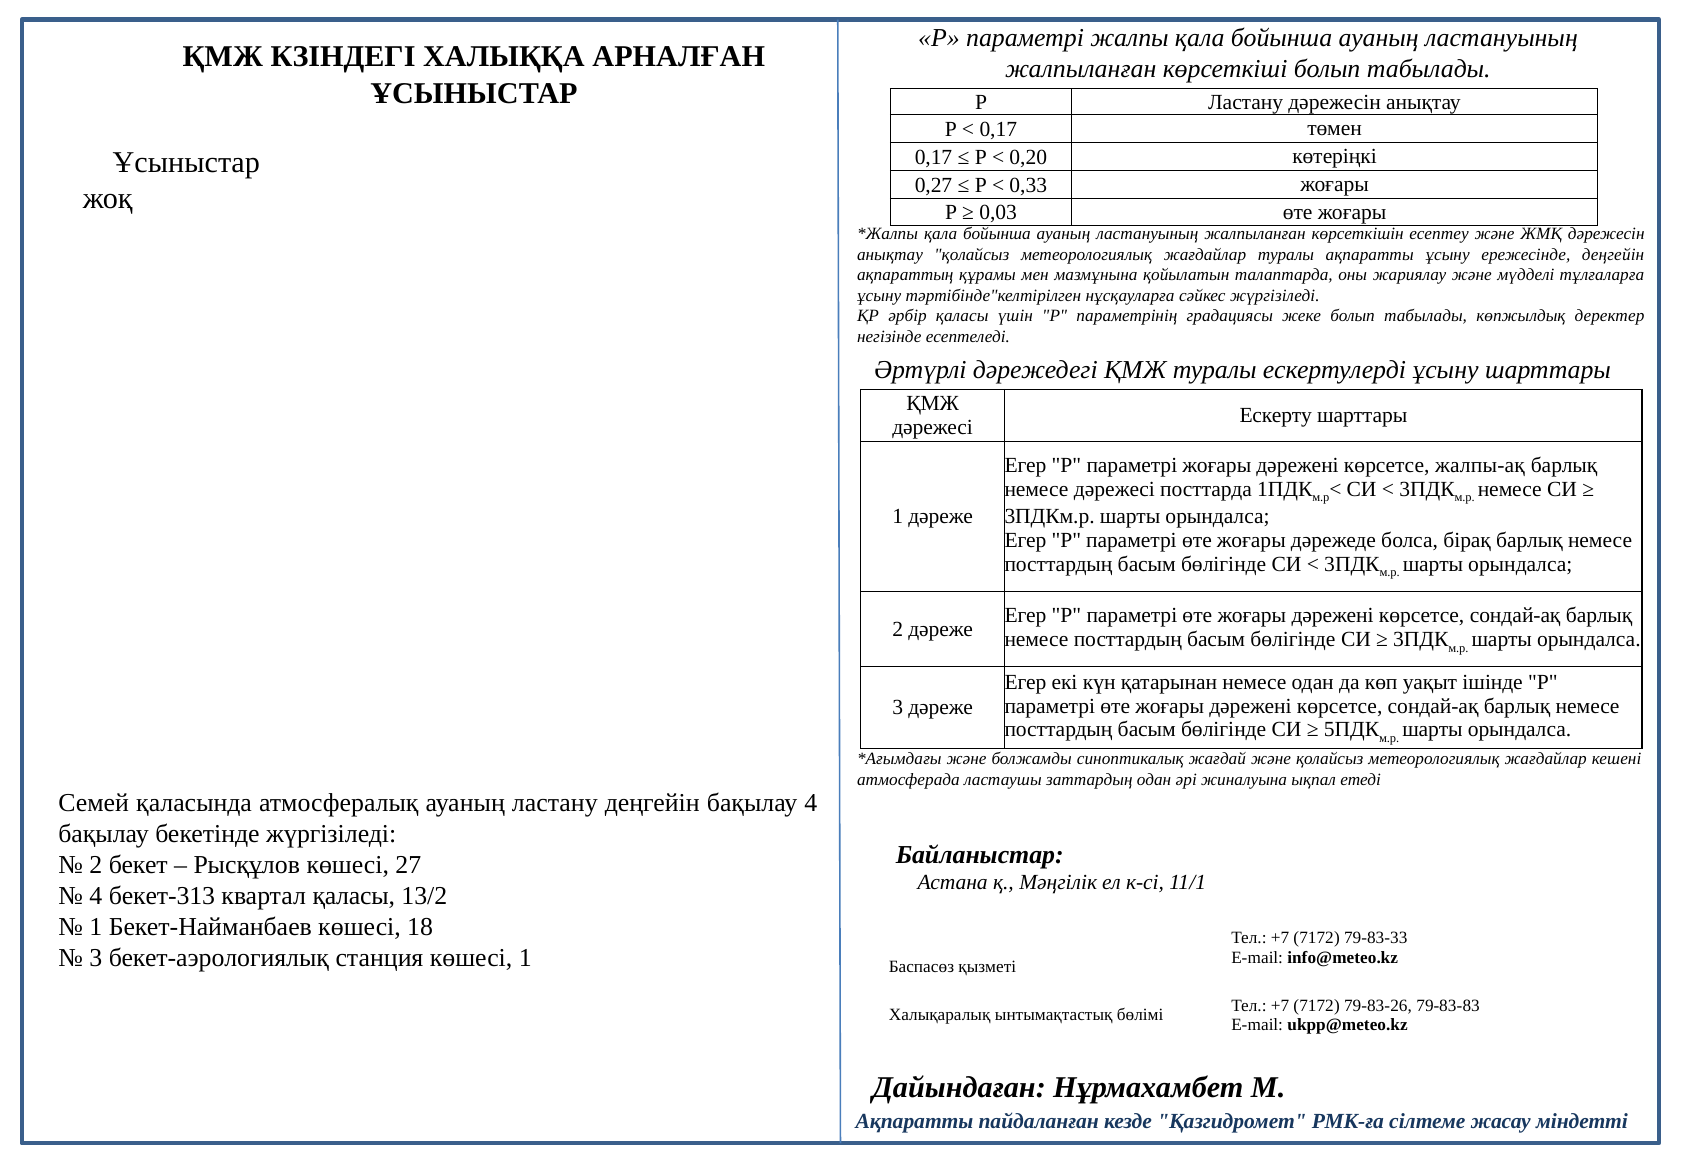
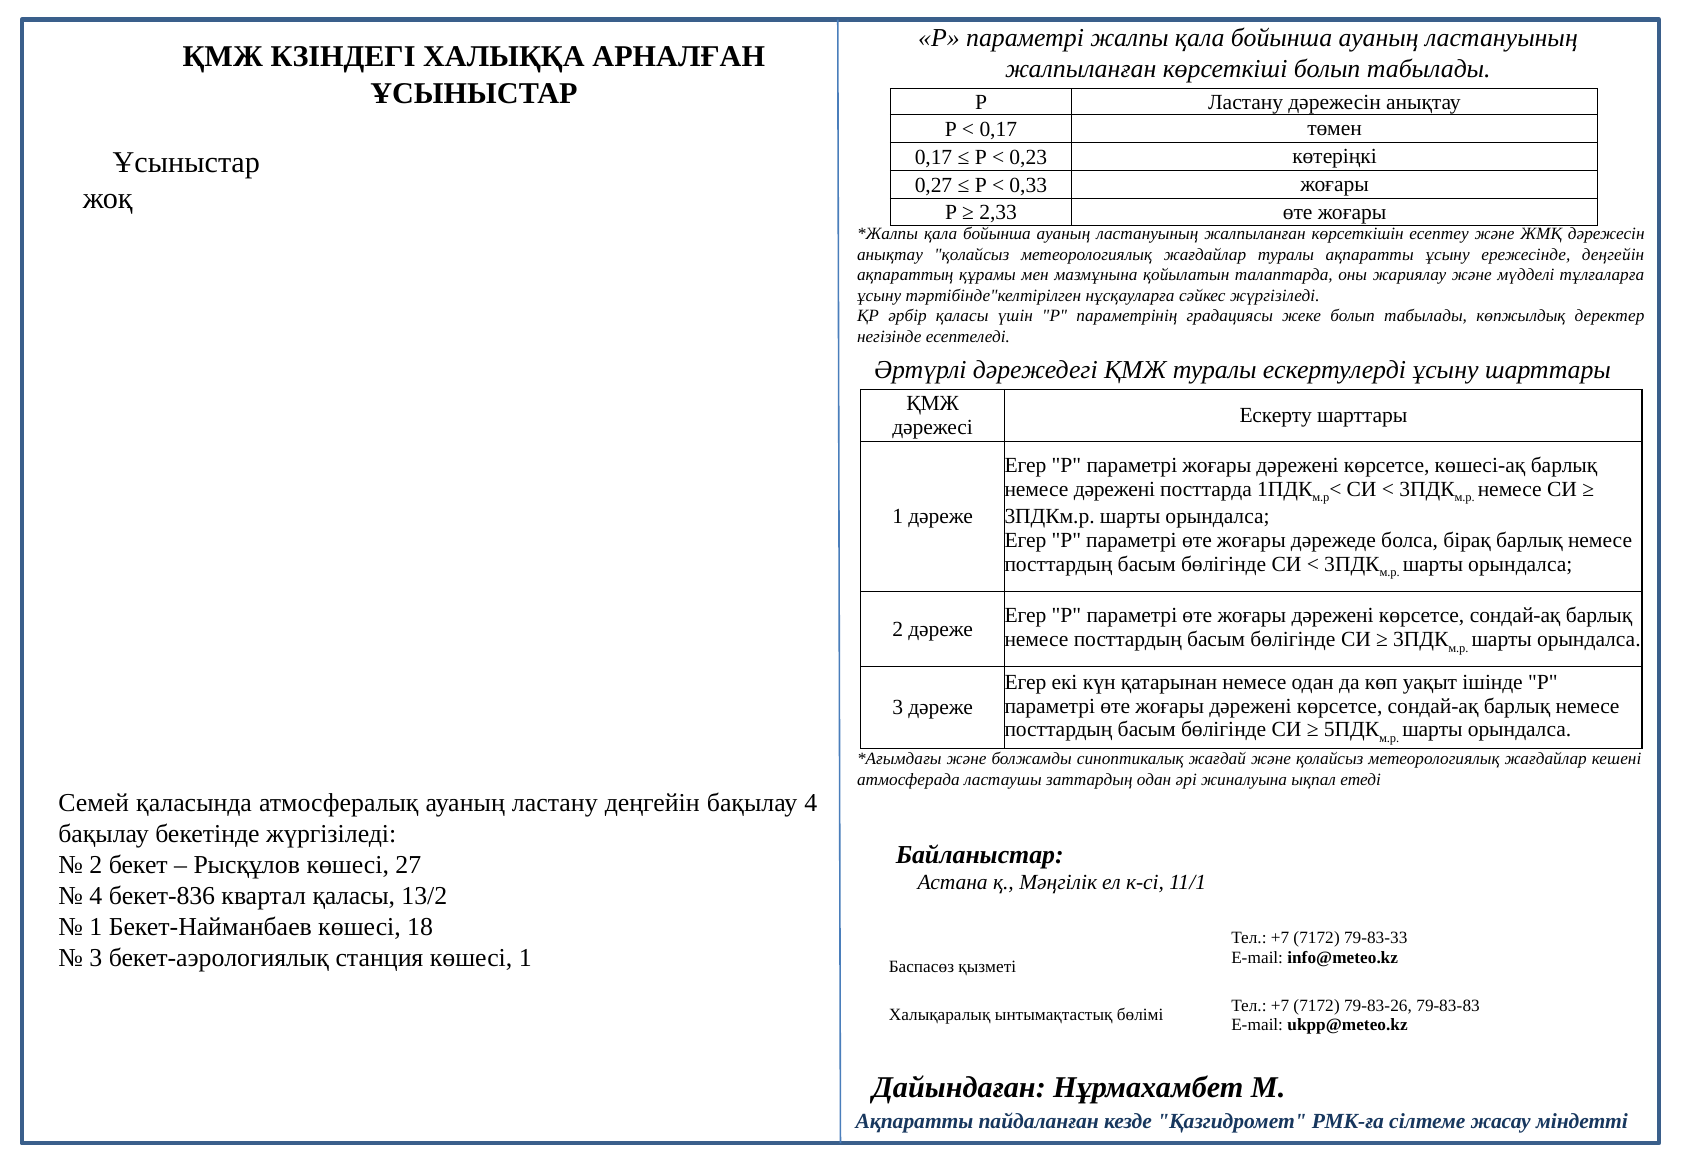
0,20: 0,20 -> 0,23
0,03: 0,03 -> 2,33
жалпы-ақ: жалпы-ақ -> көшесі-ақ
немесе дәрежесі: дәрежесі -> дәрежені
бекет-313: бекет-313 -> бекет-836
